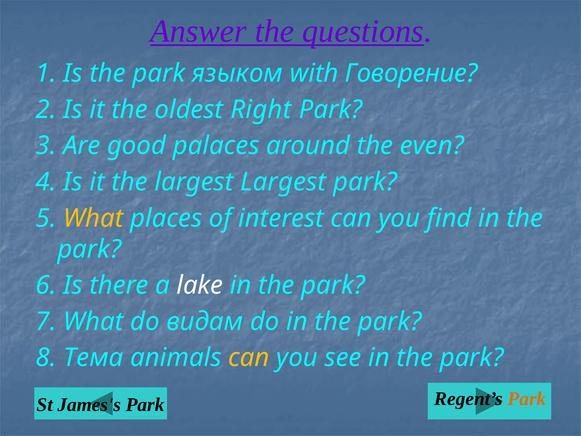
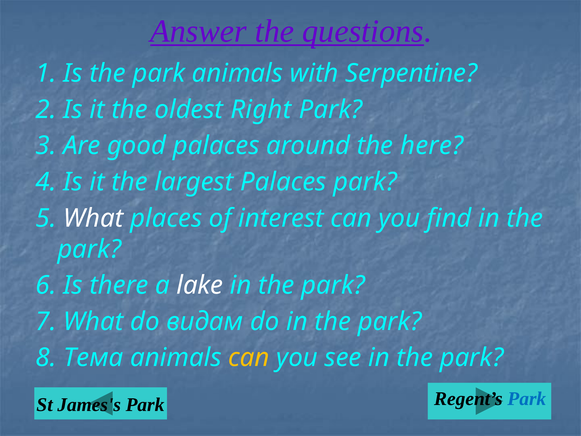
park языком: языком -> animals
Говорение: Говорение -> Serpentine
even: even -> here
largest Largest: Largest -> Palaces
What at (93, 218) colour: yellow -> white
Park at (527, 398) colour: orange -> blue
